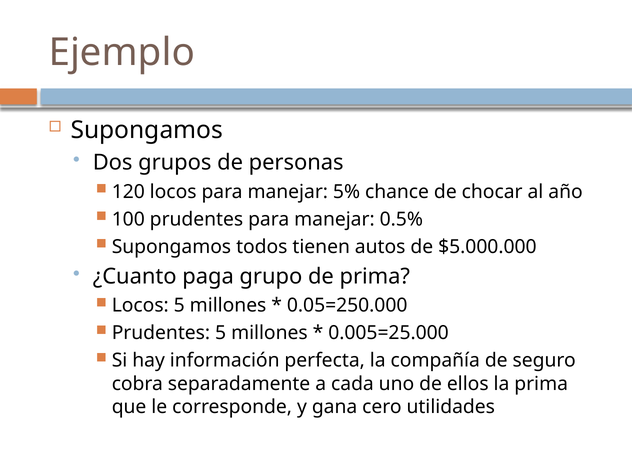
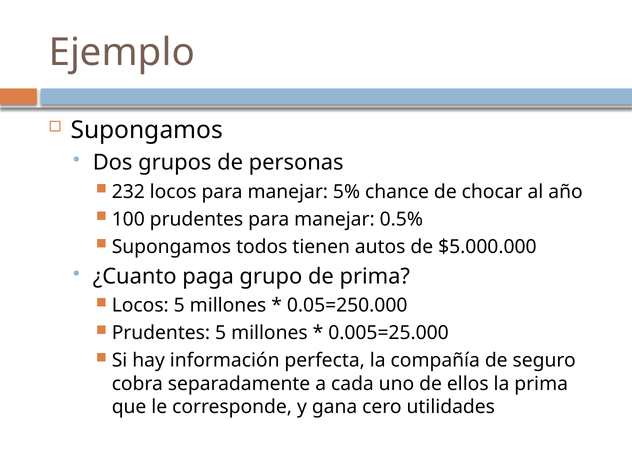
120: 120 -> 232
